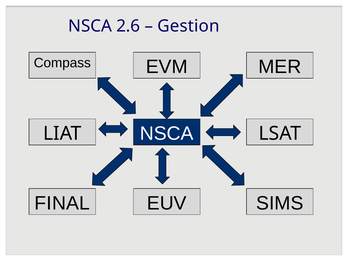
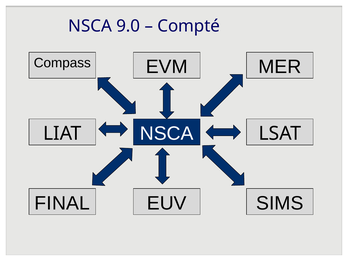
2.6: 2.6 -> 9.0
Gestion: Gestion -> Compté
